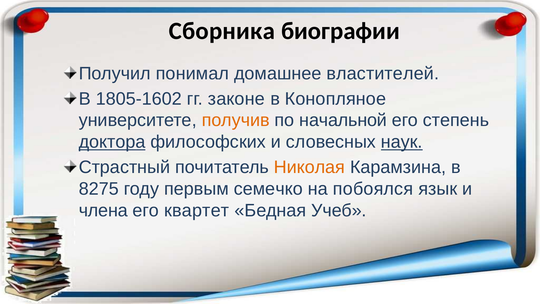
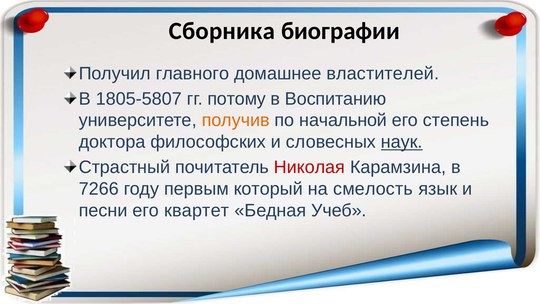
понимал: понимал -> главного
1805-1602: 1805-1602 -> 1805-5807
законе: законе -> потому
Конопляное: Конопляное -> Воспитанию
доктора underline: present -> none
Николая colour: orange -> red
8275: 8275 -> 7266
семечко: семечко -> который
побоялся: побоялся -> смелость
члена: члена -> песни
